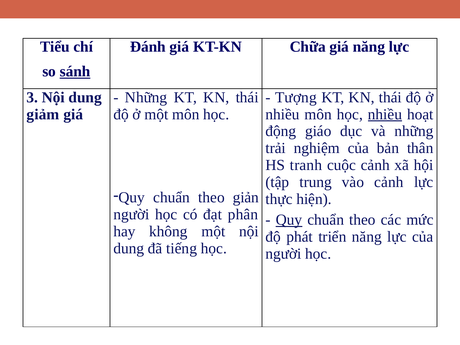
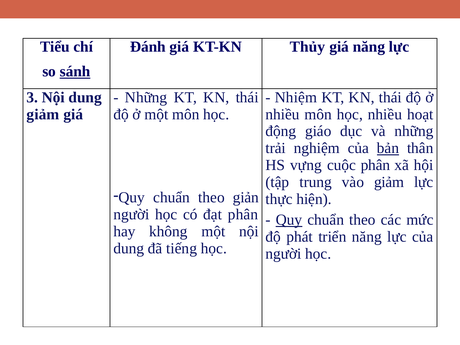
Chữa: Chữa -> Thủy
Tượng: Tượng -> Nhiệm
nhiều at (385, 114) underline: present -> none
bản underline: none -> present
tranh: tranh -> vựng
cuộc cảnh: cảnh -> phân
vào cảnh: cảnh -> giảm
